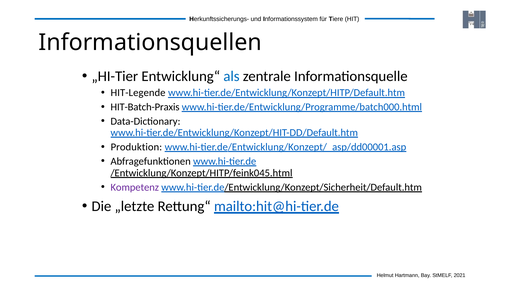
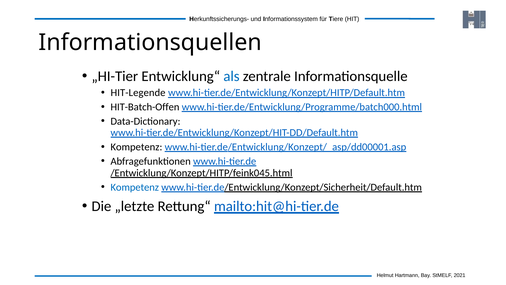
HIT-Batch-Praxis: HIT-Batch-Praxis -> HIT-Batch-Offen
Produktion at (136, 147): Produktion -> Kompetenz
Kompetenz at (135, 187) colour: purple -> blue
